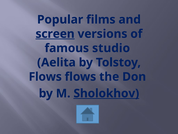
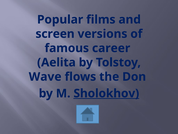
screen underline: present -> none
studio: studio -> career
Flows at (45, 76): Flows -> Wave
